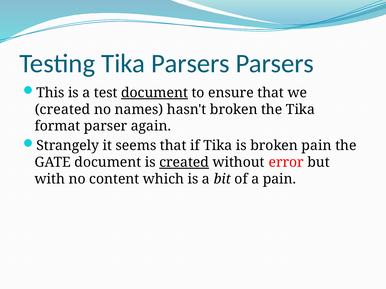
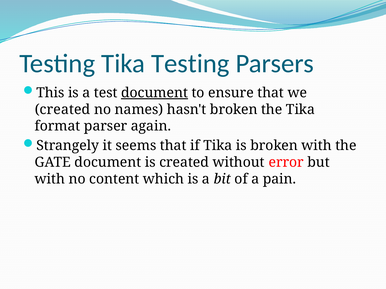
Tika Parsers: Parsers -> Testing
broken pain: pain -> with
created at (184, 163) underline: present -> none
